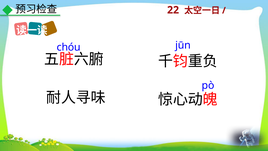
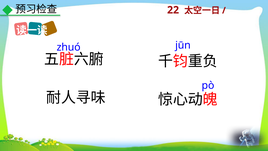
chóu: chóu -> zhuó
